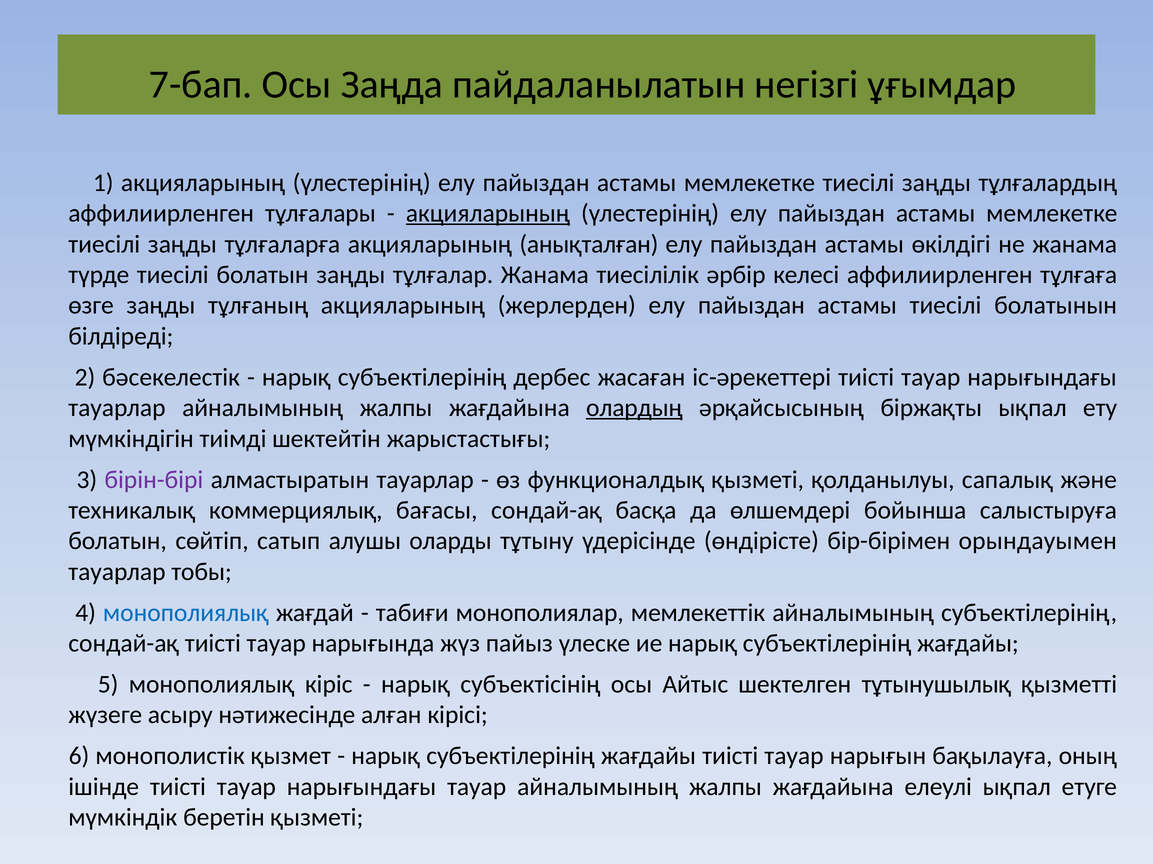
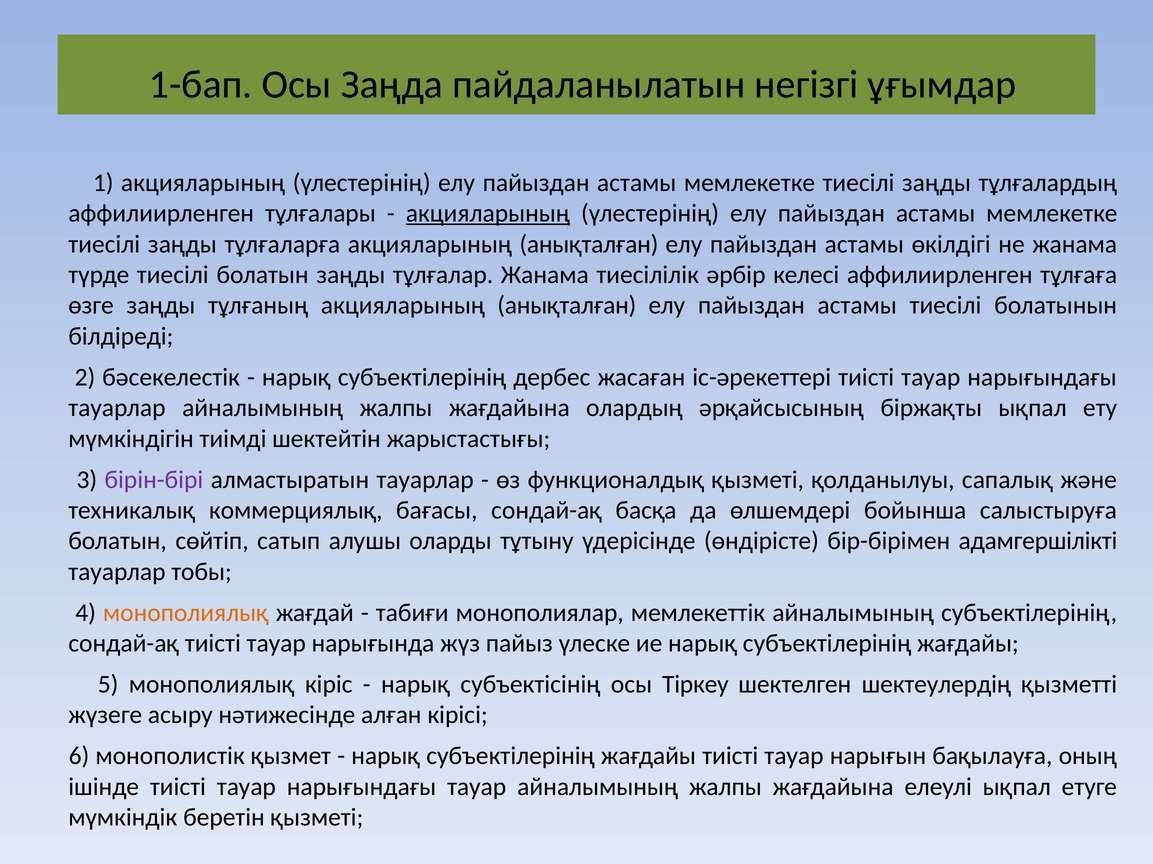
7-бап: 7-бап -> 1-бап
тұлғаның акцияларының жерлерден: жерлерден -> анықталған
олардың underline: present -> none
орындауымен: орындауымен -> адамгершілікті
монополиялық at (186, 613) colour: blue -> orange
Айтыс: Айтыс -> Тіркеу
тұтынушылық: тұтынушылық -> шектеулердің
